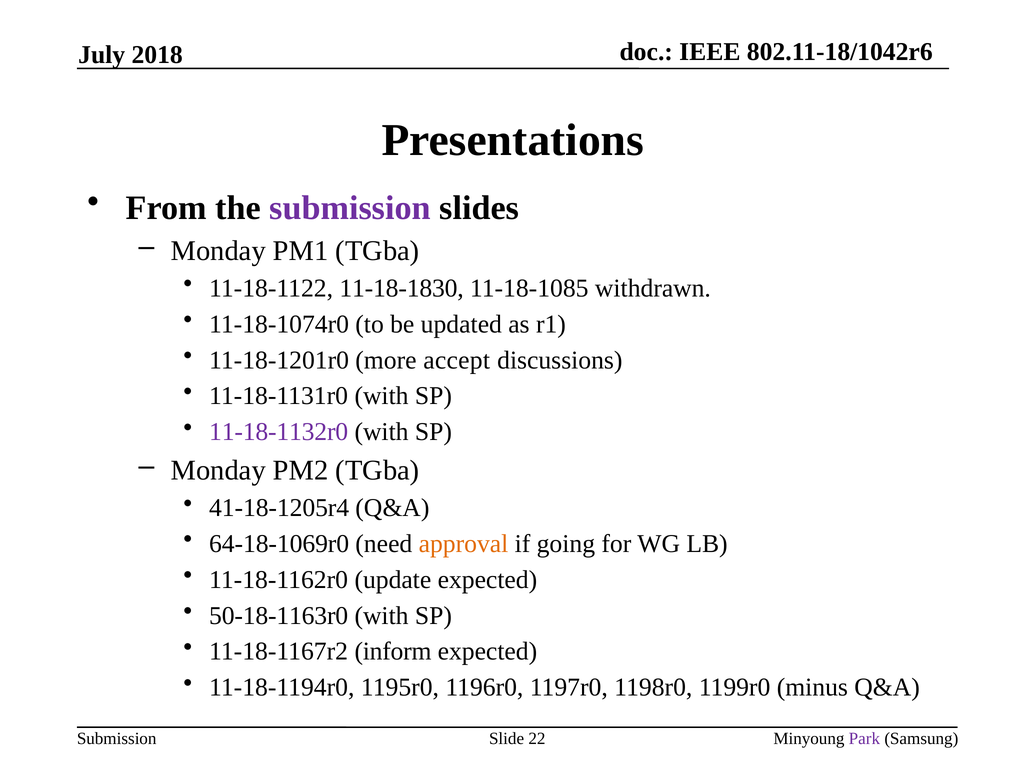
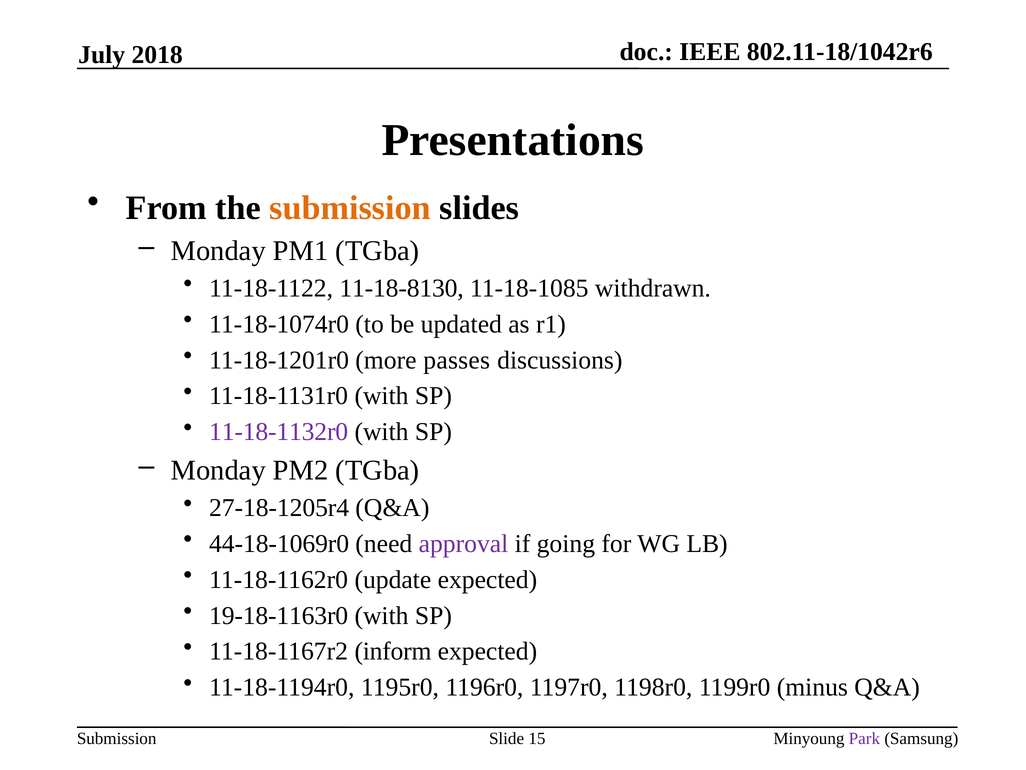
submission at (350, 208) colour: purple -> orange
11-18-1830: 11-18-1830 -> 11-18-8130
accept: accept -> passes
41-18-1205r4: 41-18-1205r4 -> 27-18-1205r4
64-18-1069r0: 64-18-1069r0 -> 44-18-1069r0
approval colour: orange -> purple
50-18-1163r0: 50-18-1163r0 -> 19-18-1163r0
22: 22 -> 15
